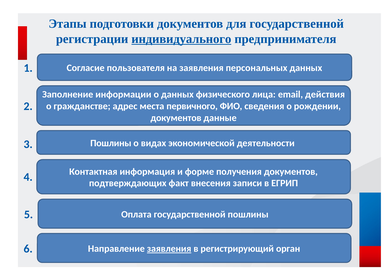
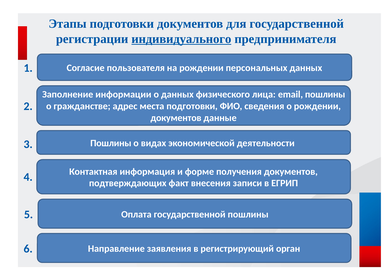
на заявления: заявления -> рождении
email действия: действия -> пошлины
места первичного: первичного -> подготовки
заявления at (169, 249) underline: present -> none
